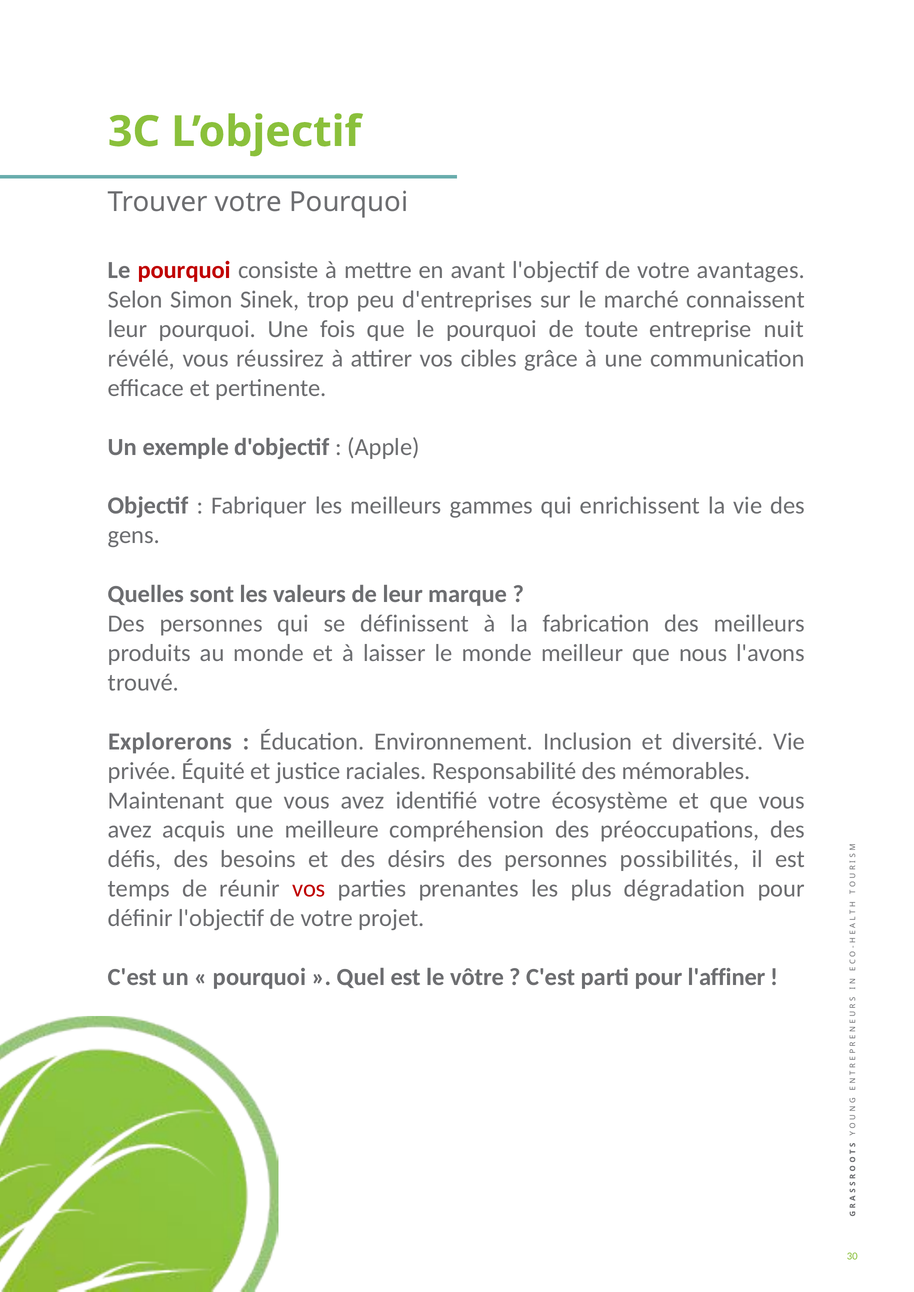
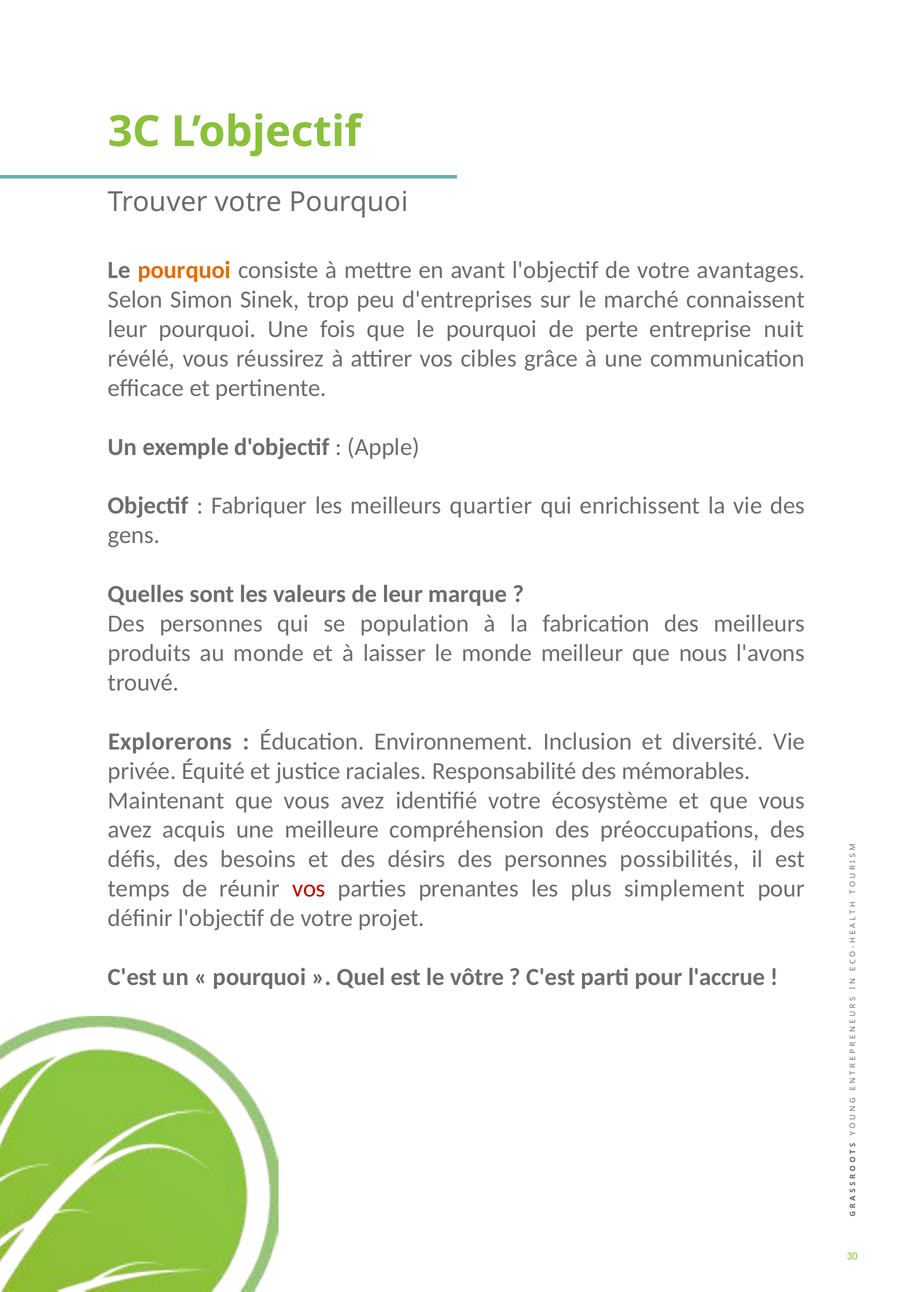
pourquoi at (184, 270) colour: red -> orange
toute: toute -> perte
gammes: gammes -> quartier
définissent: définissent -> population
dégradation: dégradation -> simplement
l'affiner: l'affiner -> l'accrue
